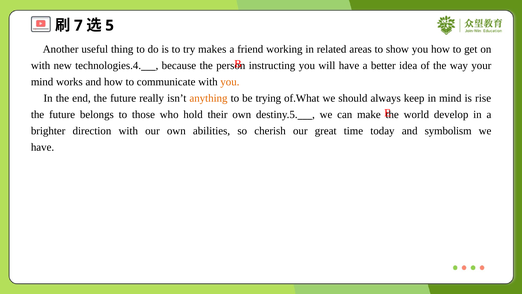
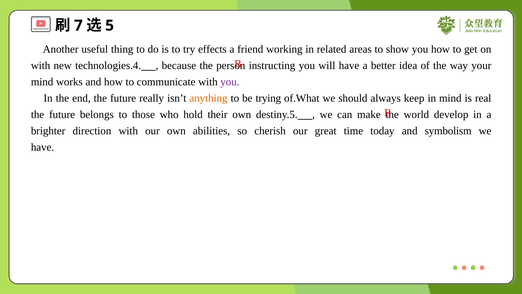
makes: makes -> effects
you at (230, 82) colour: orange -> purple
rise: rise -> real
